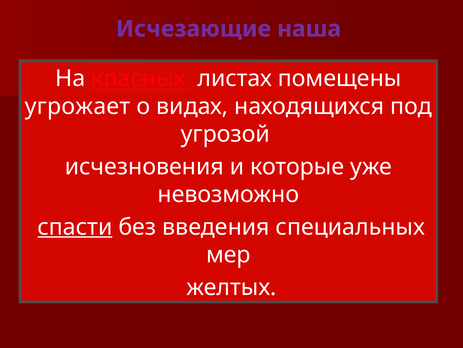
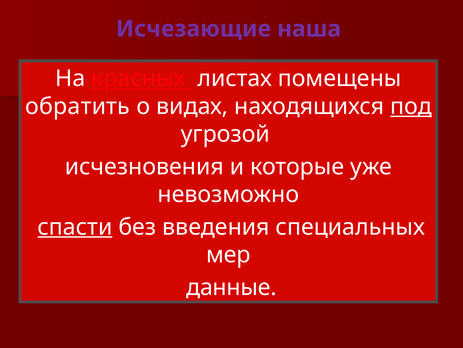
угрожает: угрожает -> обратить
под underline: none -> present
желтых: желтых -> данные
